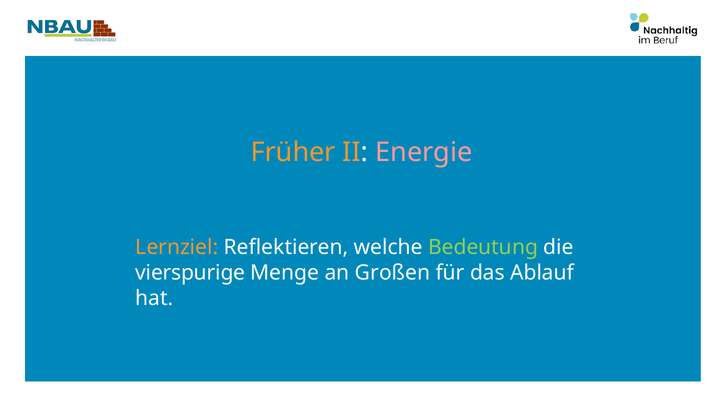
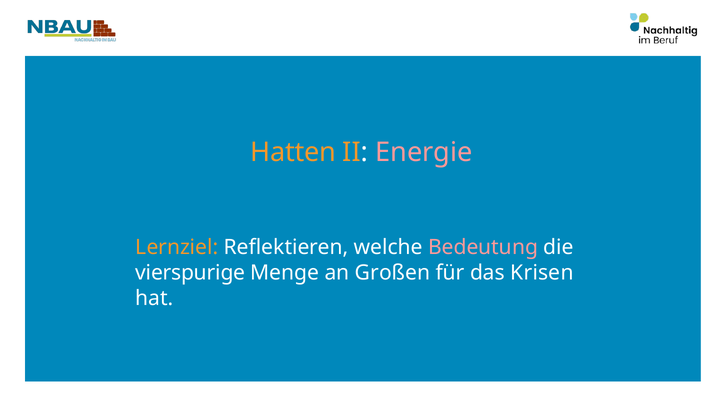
Früher: Früher -> Hatten
Bedeutung colour: light green -> pink
Ablauf: Ablauf -> Krisen
